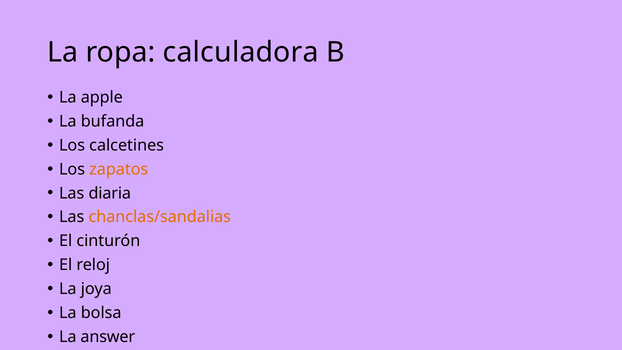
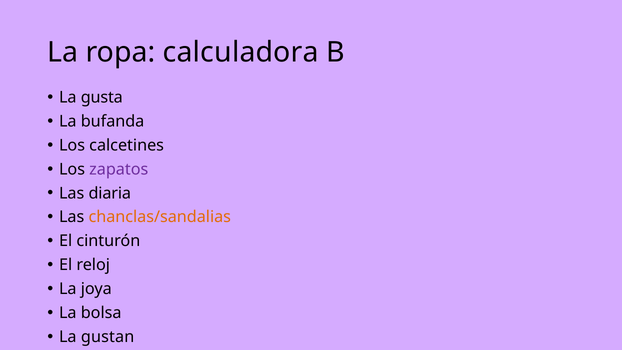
apple: apple -> gusta
zapatos colour: orange -> purple
answer: answer -> gustan
